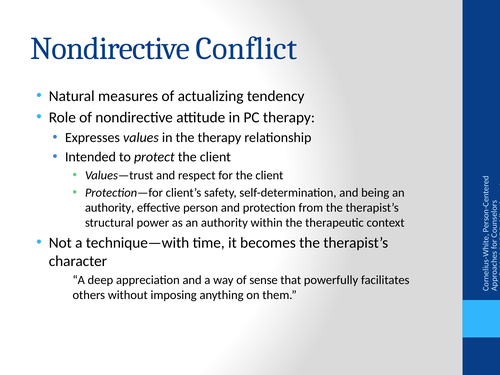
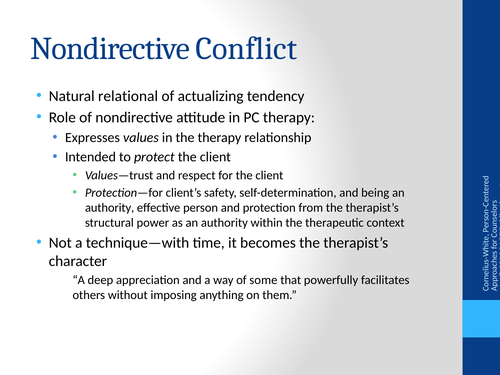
measures: measures -> relational
sense: sense -> some
